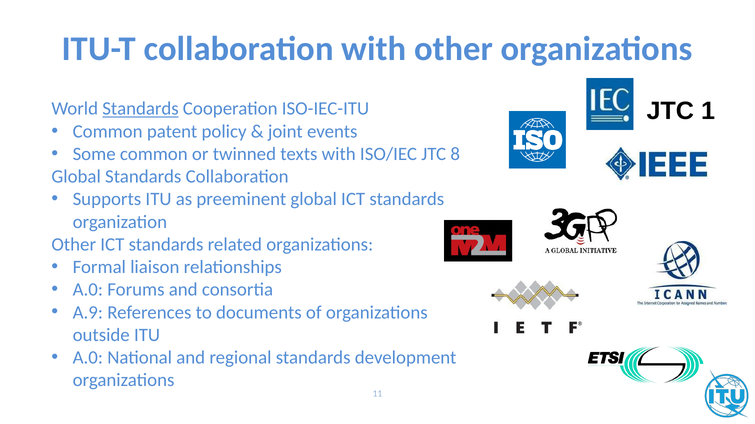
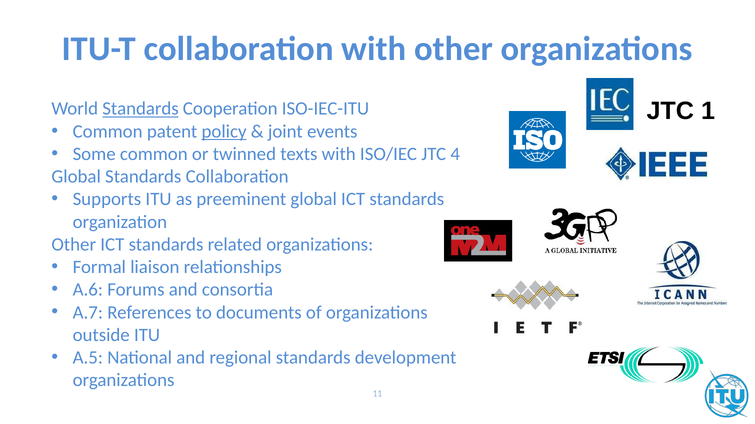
policy underline: none -> present
8: 8 -> 4
A.0 at (88, 290): A.0 -> A.6
A.9: A.9 -> A.7
A.0 at (88, 358): A.0 -> A.5
